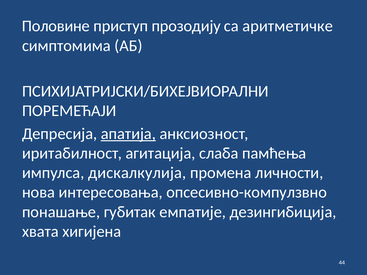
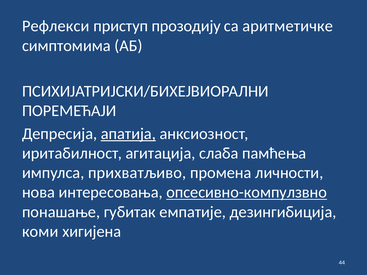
Половине: Половине -> Рефлекси
дискалкулија: дискалкулија -> прихватљиво
опсесивно-компулзвно underline: none -> present
хвата: хвата -> коми
